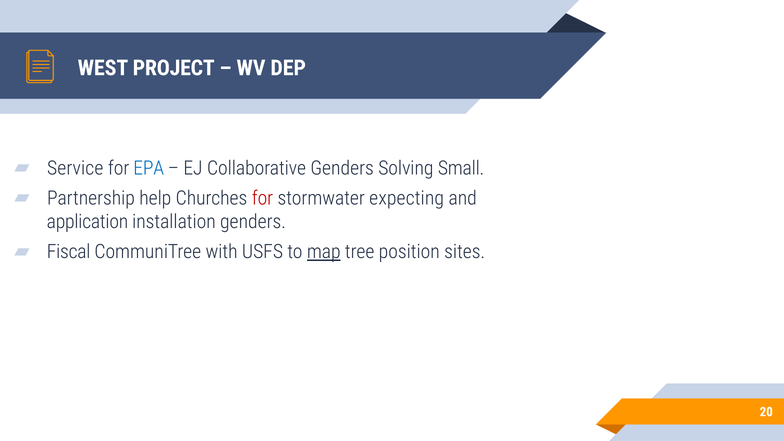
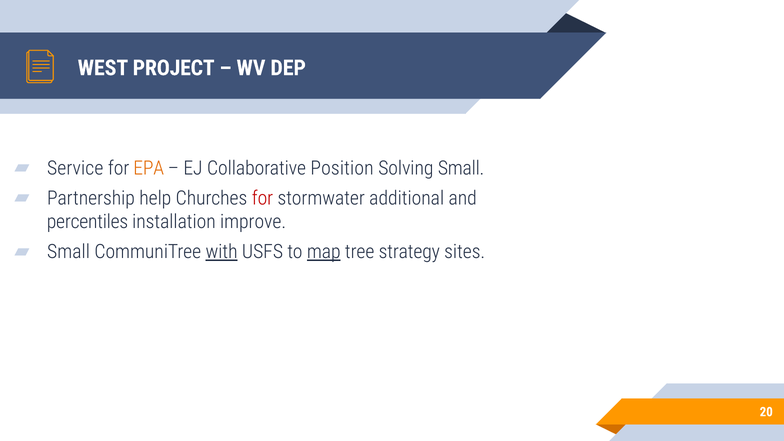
EPA colour: blue -> orange
Collaborative Genders: Genders -> Position
expecting: expecting -> additional
application: application -> percentiles
installation genders: genders -> improve
Fiscal at (69, 252): Fiscal -> Small
with underline: none -> present
position: position -> strategy
